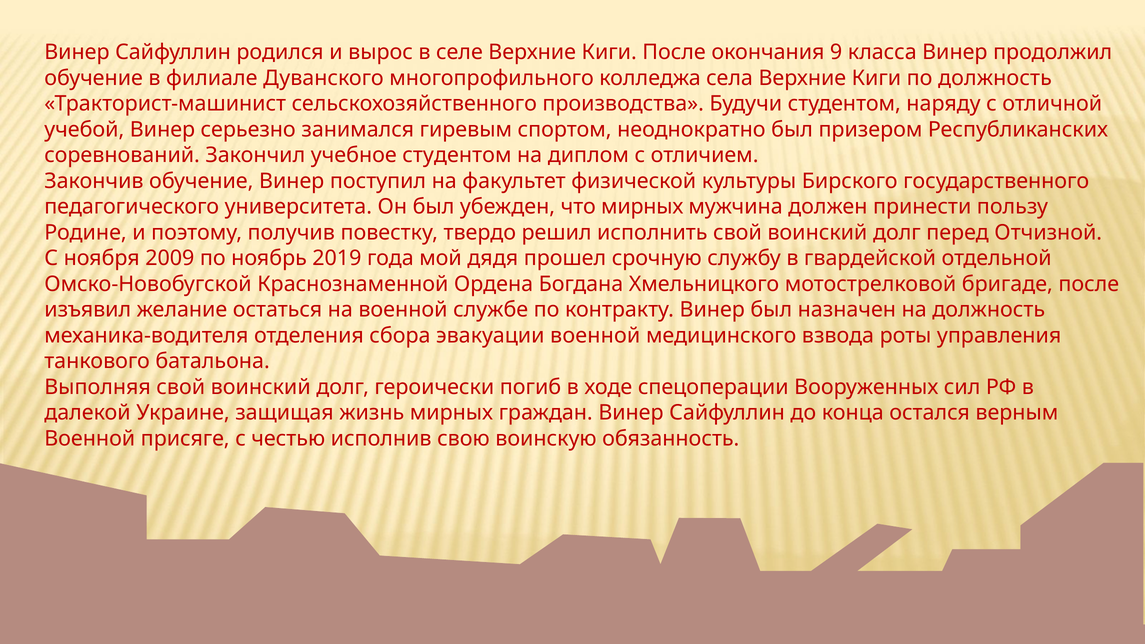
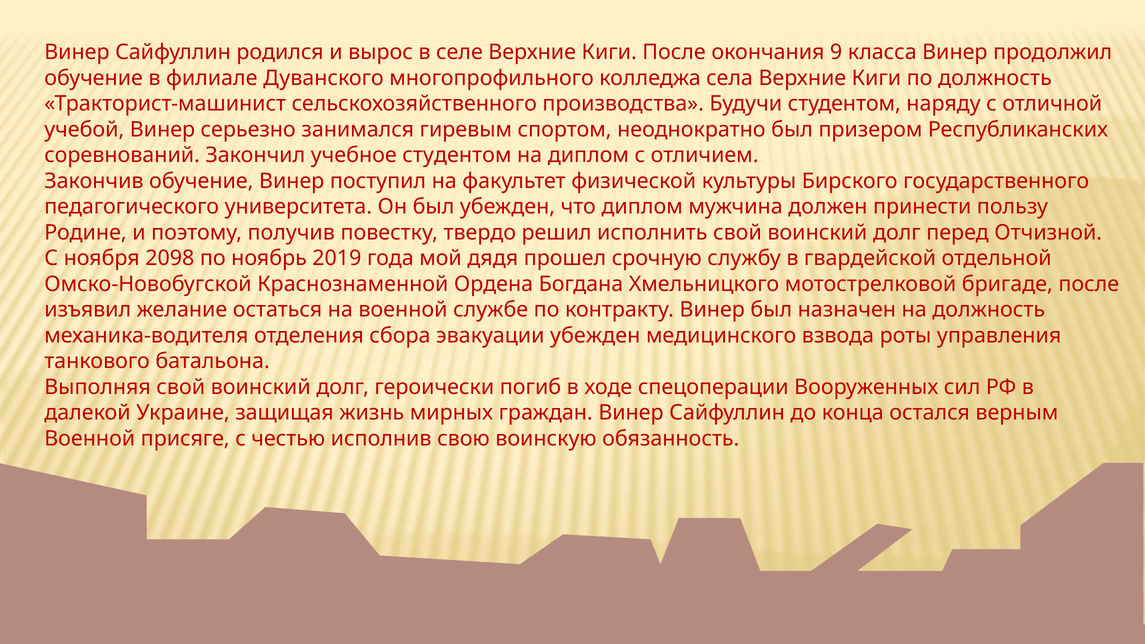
что мирных: мирных -> диплом
2009: 2009 -> 2098
эвакуации военной: военной -> убежден
